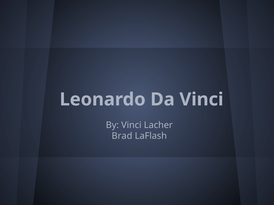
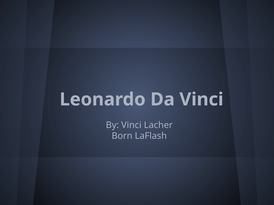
Brad: Brad -> Born
